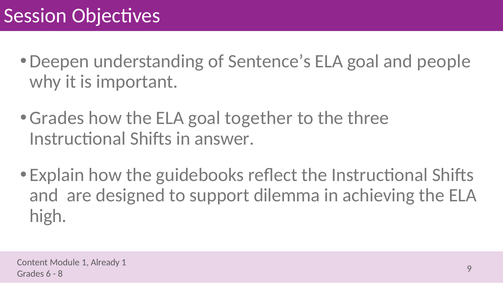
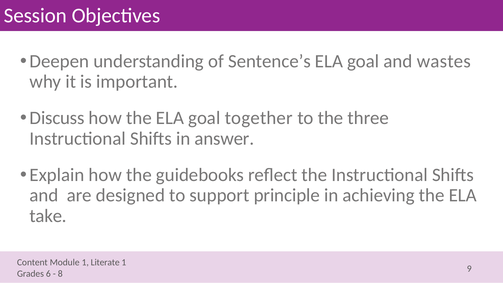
people: people -> wastes
Grades at (57, 118): Grades -> Discuss
dilemma: dilemma -> principle
high: high -> take
Already: Already -> Literate
